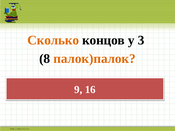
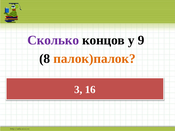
Сколько colour: orange -> purple
3: 3 -> 9
9: 9 -> 3
